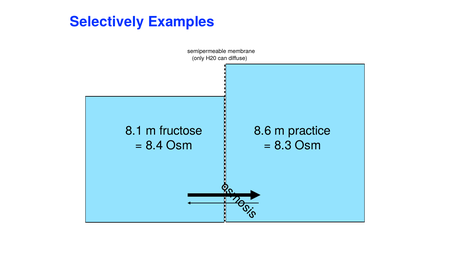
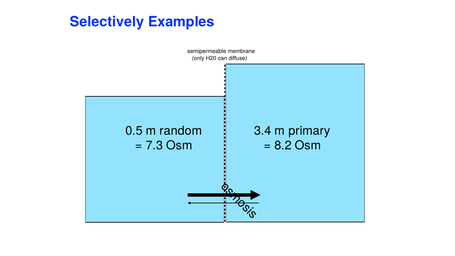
8.1: 8.1 -> 0.5
fructose: fructose -> random
8.6: 8.6 -> 3.4
practice: practice -> primary
8.4: 8.4 -> 7.3
8.3: 8.3 -> 8.2
